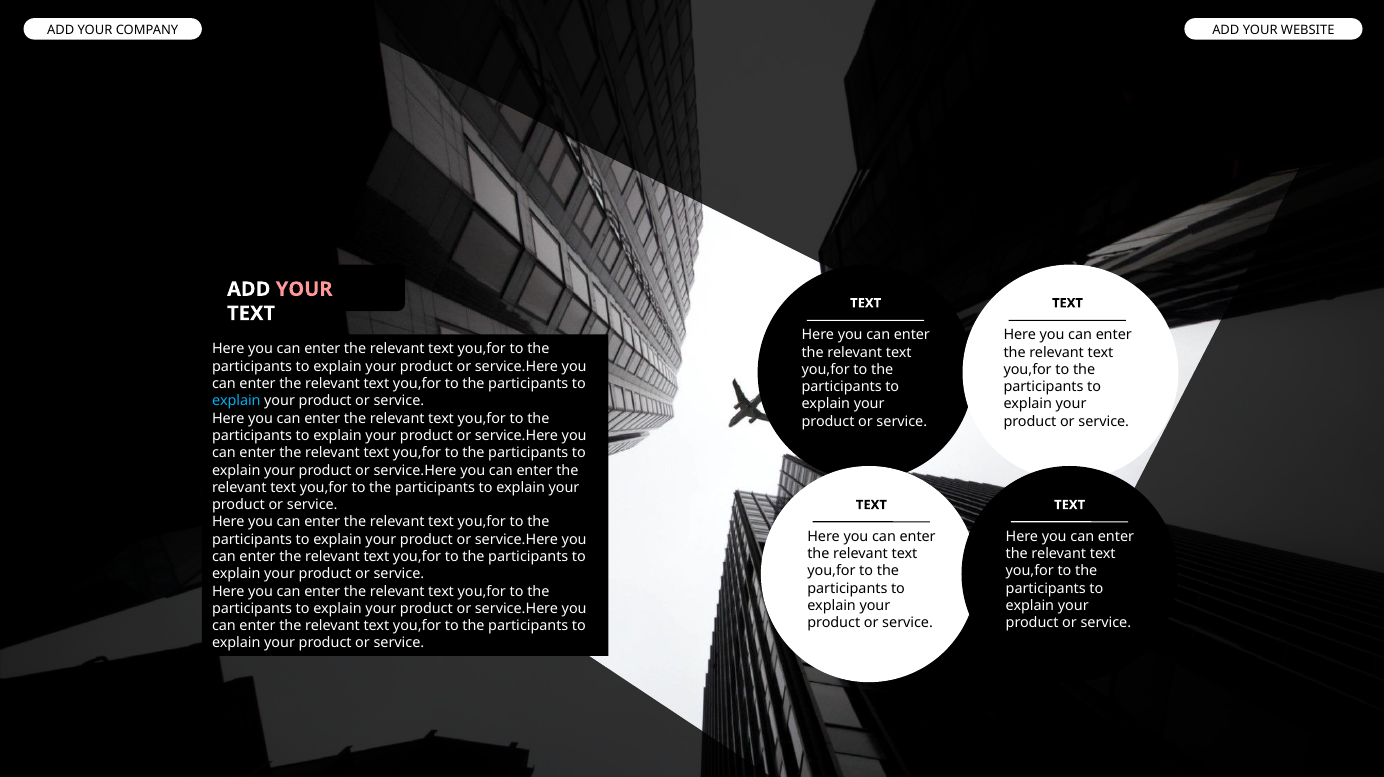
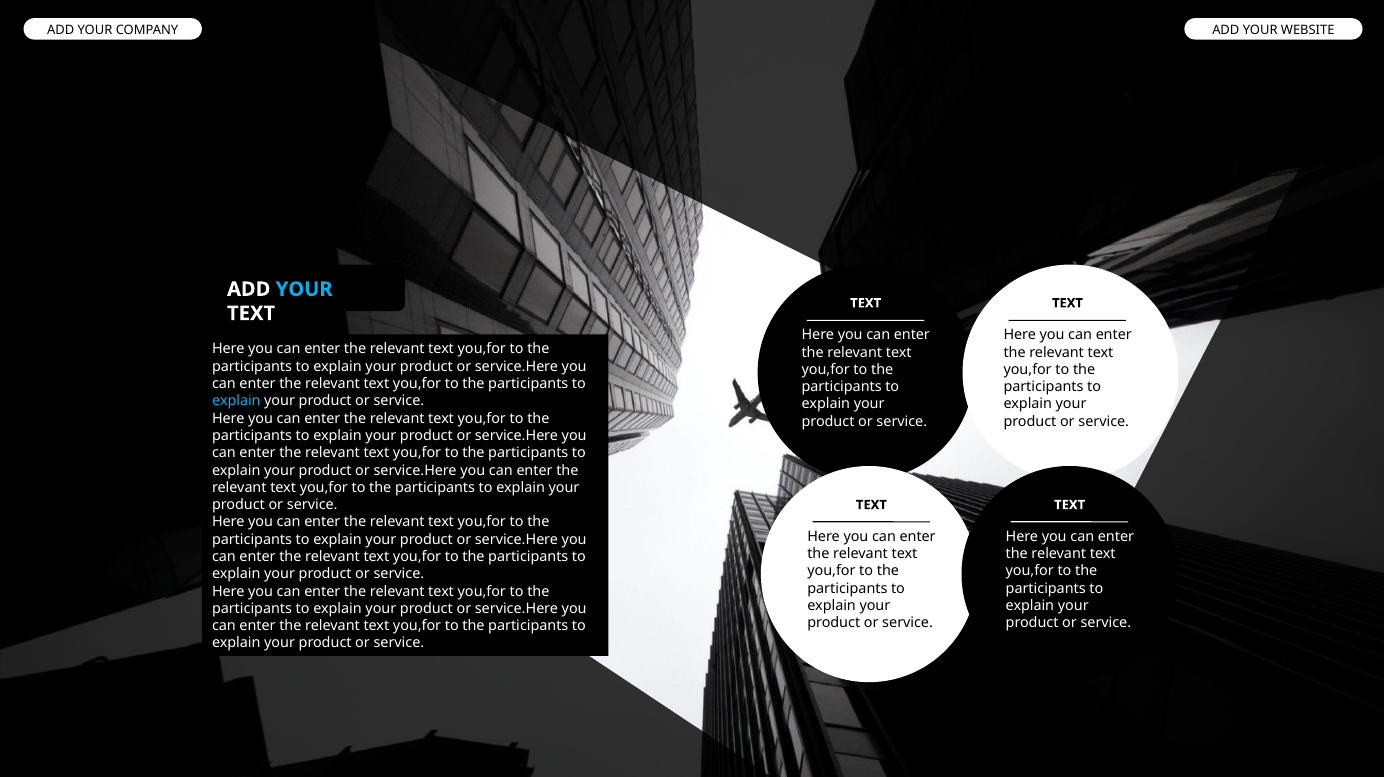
YOUR at (304, 289) colour: pink -> light blue
